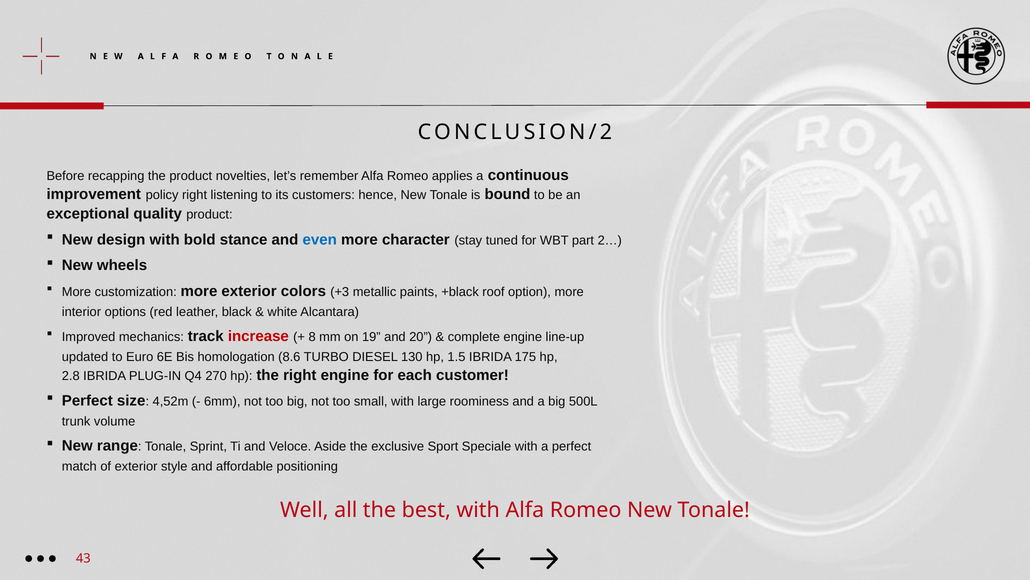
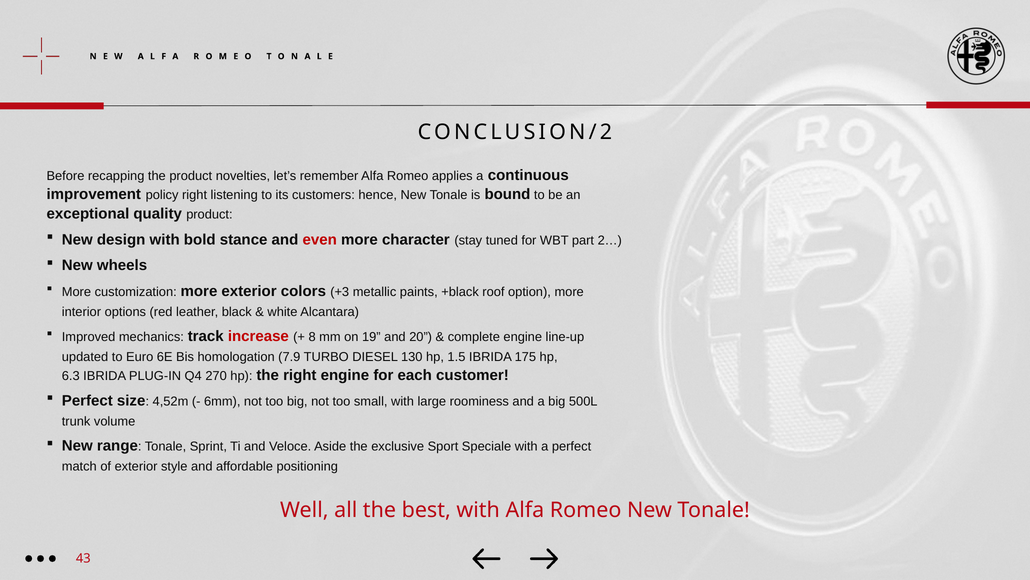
even colour: blue -> red
8.6: 8.6 -> 7.9
2.8: 2.8 -> 6.3
